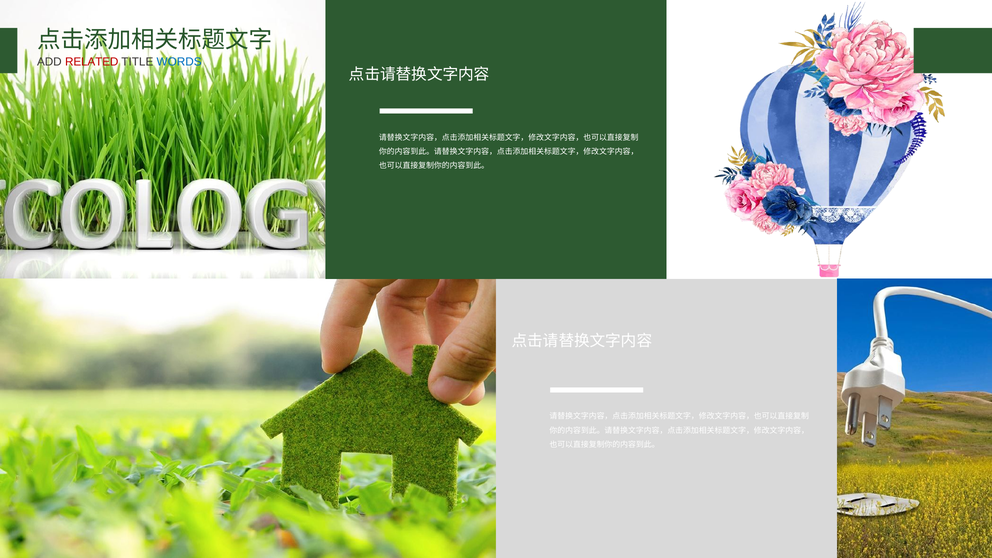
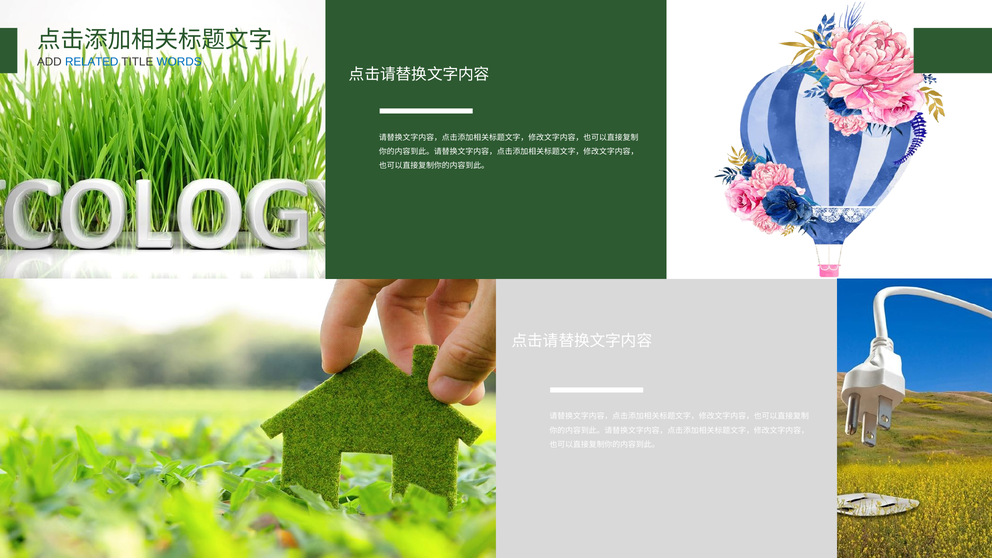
RELATED colour: red -> blue
